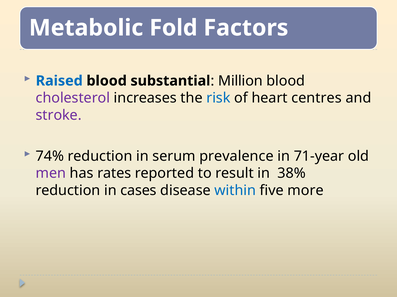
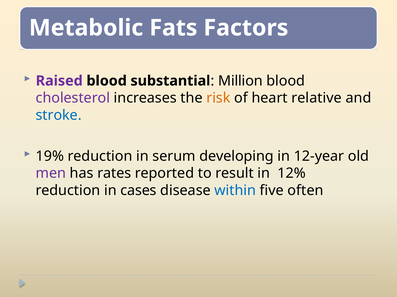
Fold: Fold -> Fats
Raised colour: blue -> purple
risk colour: blue -> orange
centres: centres -> relative
stroke colour: purple -> blue
74%: 74% -> 19%
prevalence: prevalence -> developing
71-year: 71-year -> 12-year
38%: 38% -> 12%
more: more -> often
